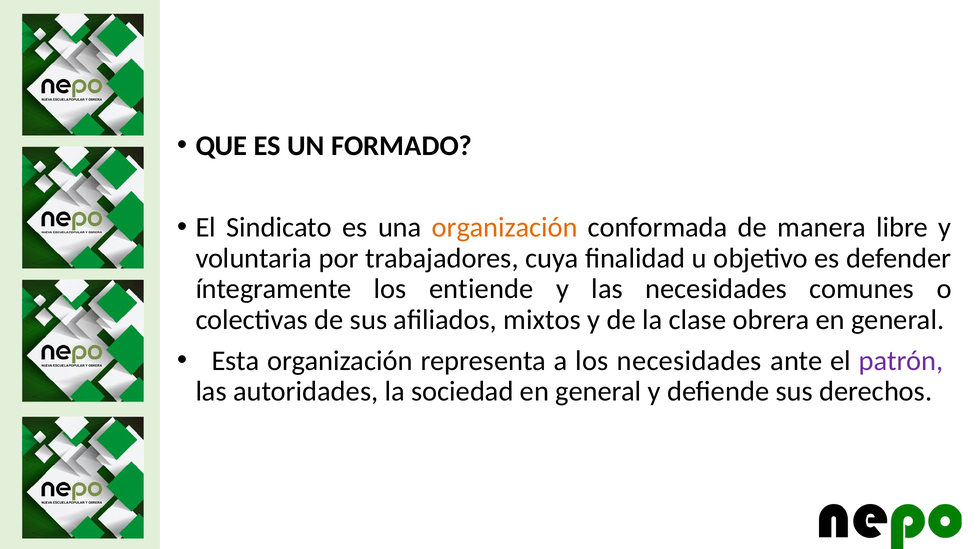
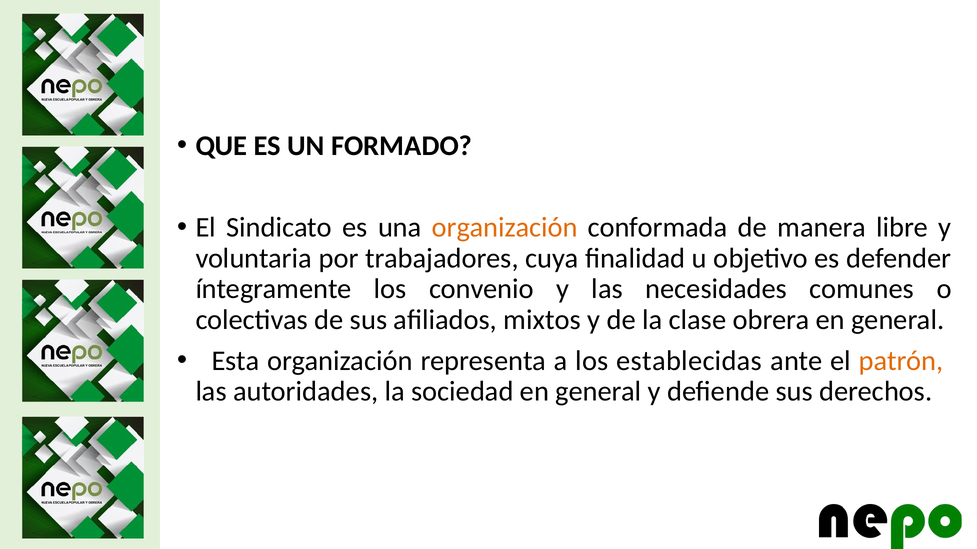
entiende: entiende -> convenio
los necesidades: necesidades -> establecidas
patrón colour: purple -> orange
